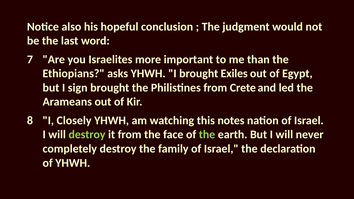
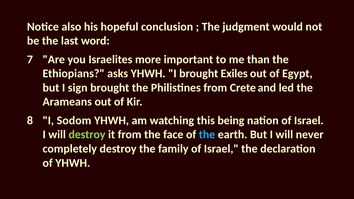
Closely: Closely -> Sodom
notes: notes -> being
the at (207, 135) colour: light green -> light blue
